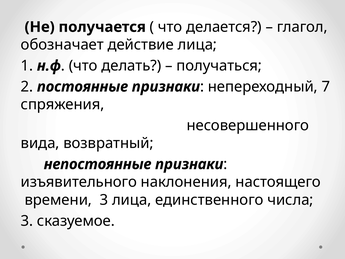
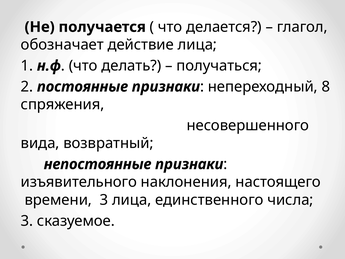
7: 7 -> 8
